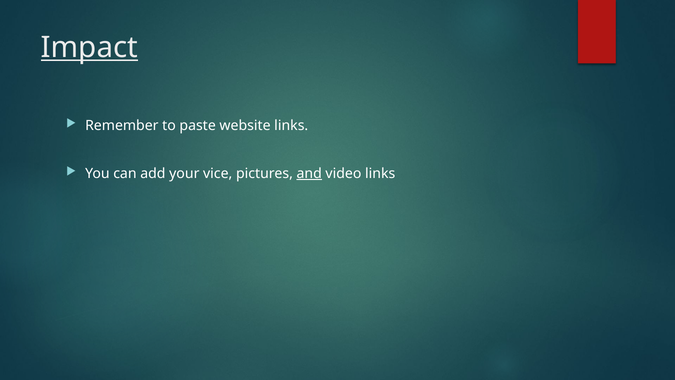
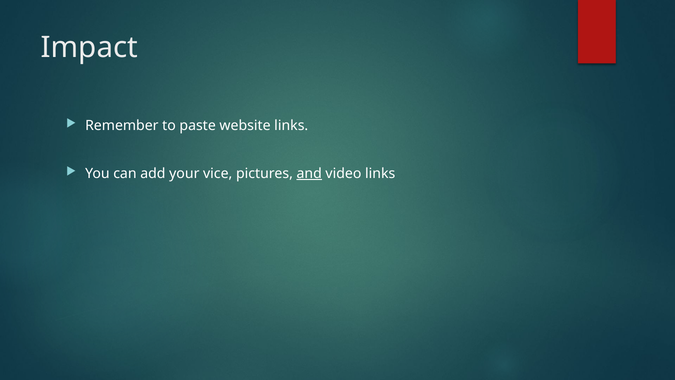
Impact underline: present -> none
